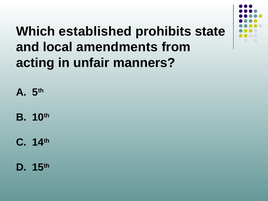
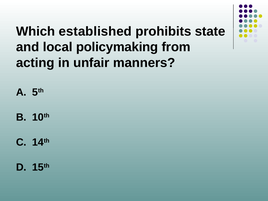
amendments: amendments -> policymaking
